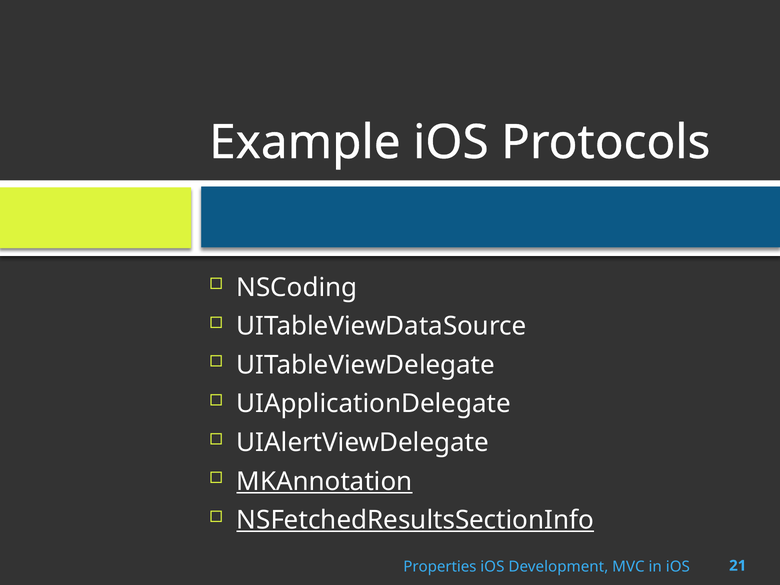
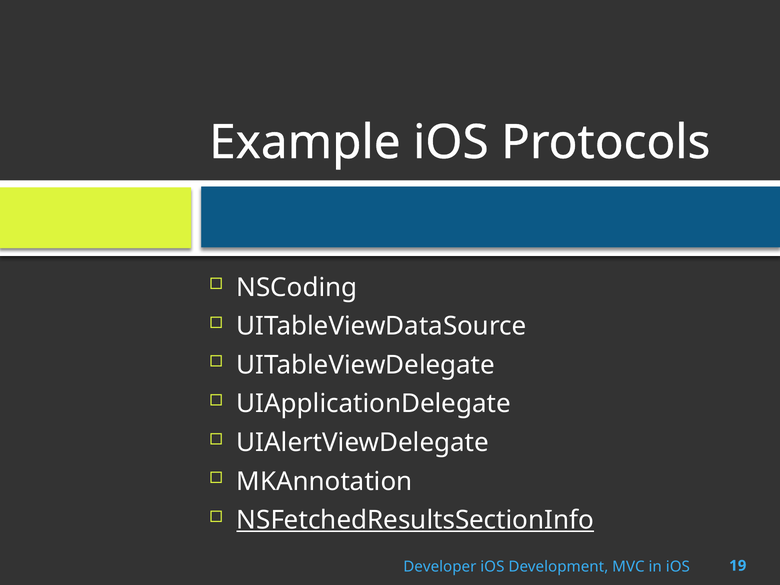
MKAnnotation underline: present -> none
Properties: Properties -> Developer
21: 21 -> 19
